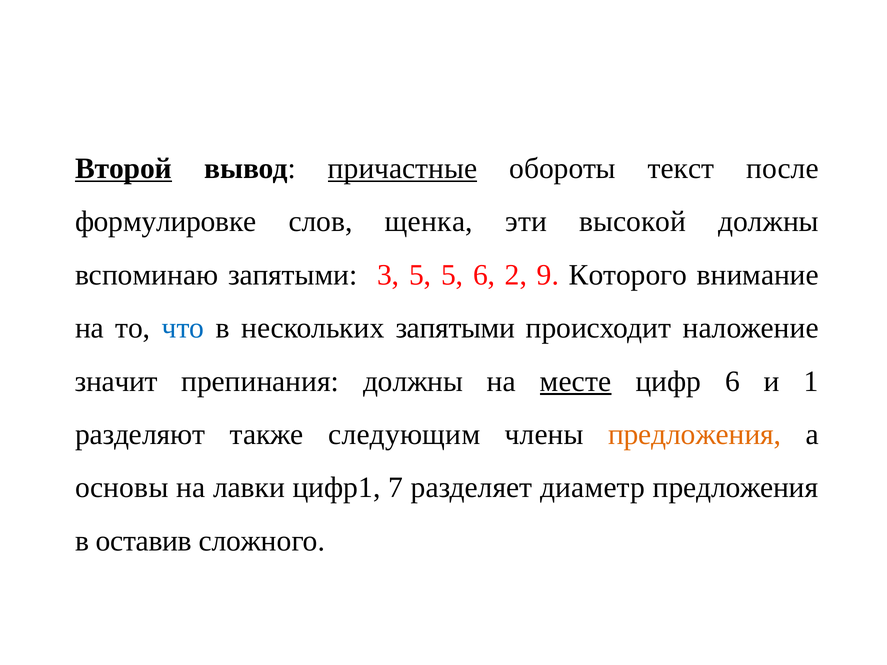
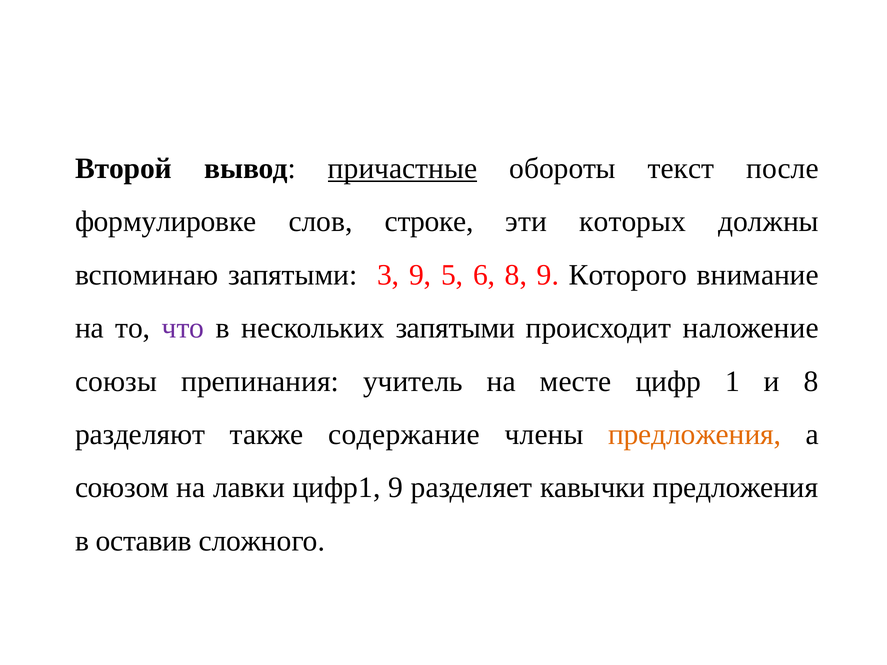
Второй underline: present -> none
щенка: щенка -> строке
высокой: высокой -> которых
3 5: 5 -> 9
6 2: 2 -> 8
что colour: blue -> purple
значит: значит -> союзы
препинания должны: должны -> учитель
месте underline: present -> none
цифр 6: 6 -> 1
и 1: 1 -> 8
следующим: следующим -> содержание
основы: основы -> союзом
цифр1 7: 7 -> 9
диаметр: диаметр -> кавычки
